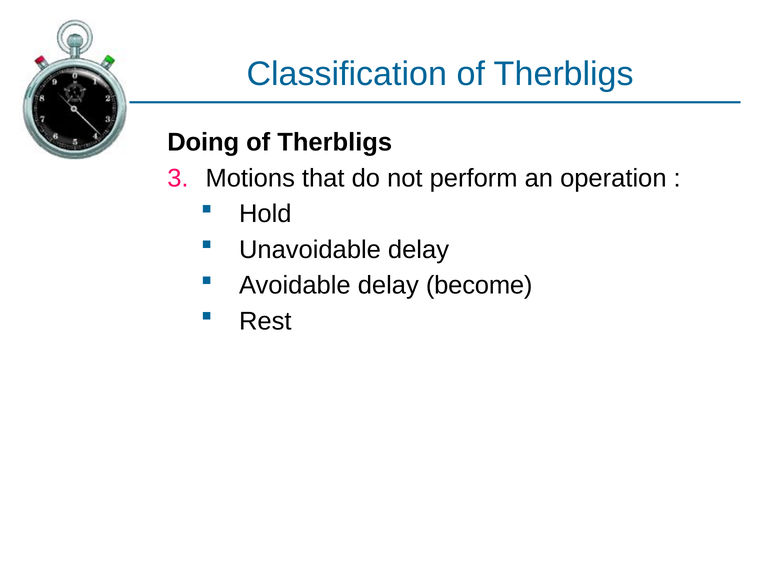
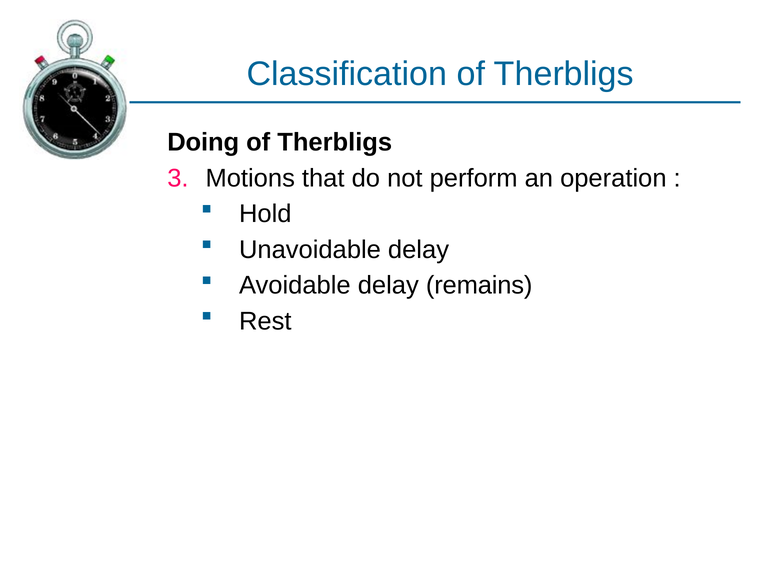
become: become -> remains
